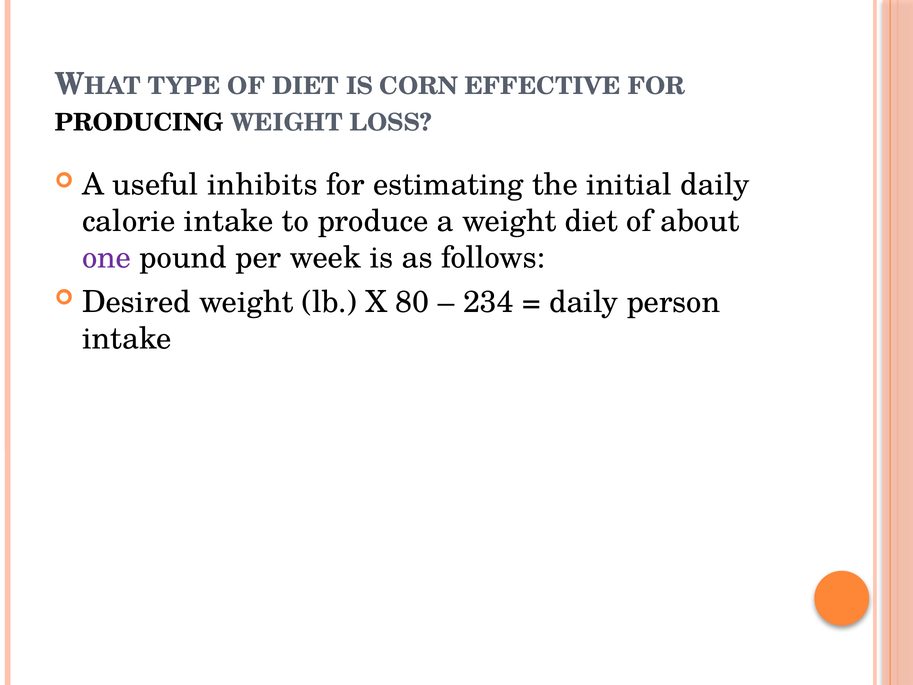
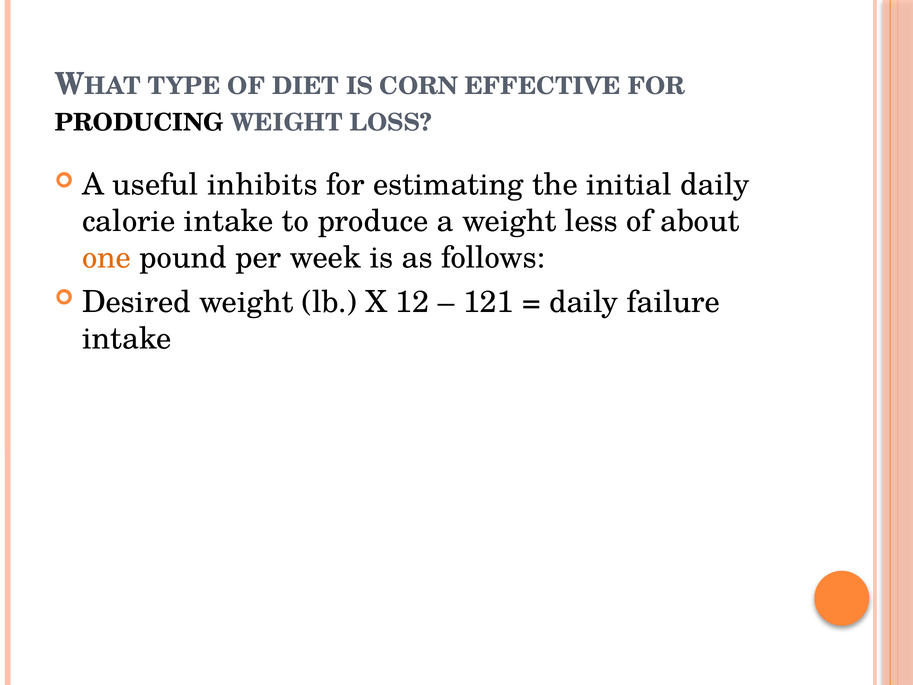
weight diet: diet -> less
one colour: purple -> orange
80: 80 -> 12
234: 234 -> 121
person: person -> failure
